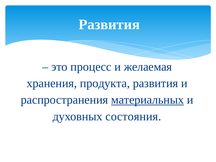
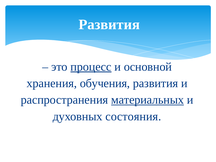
процесс underline: none -> present
желаемая: желаемая -> основной
продукта: продукта -> обучения
